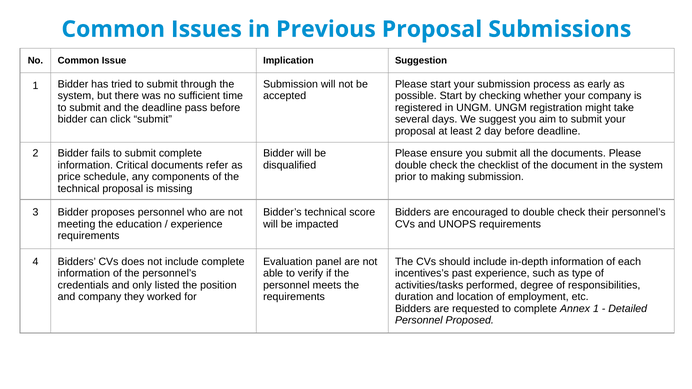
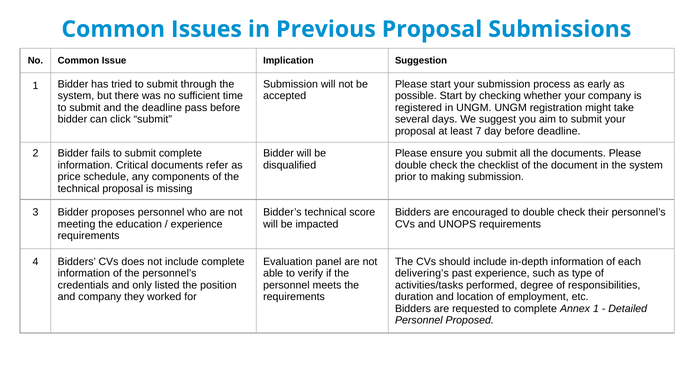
least 2: 2 -> 7
incentives’s: incentives’s -> delivering’s
